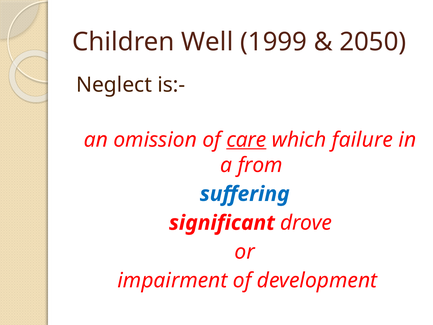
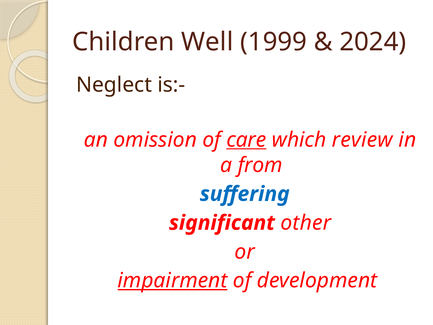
2050: 2050 -> 2024
failure: failure -> review
drove: drove -> other
impairment underline: none -> present
